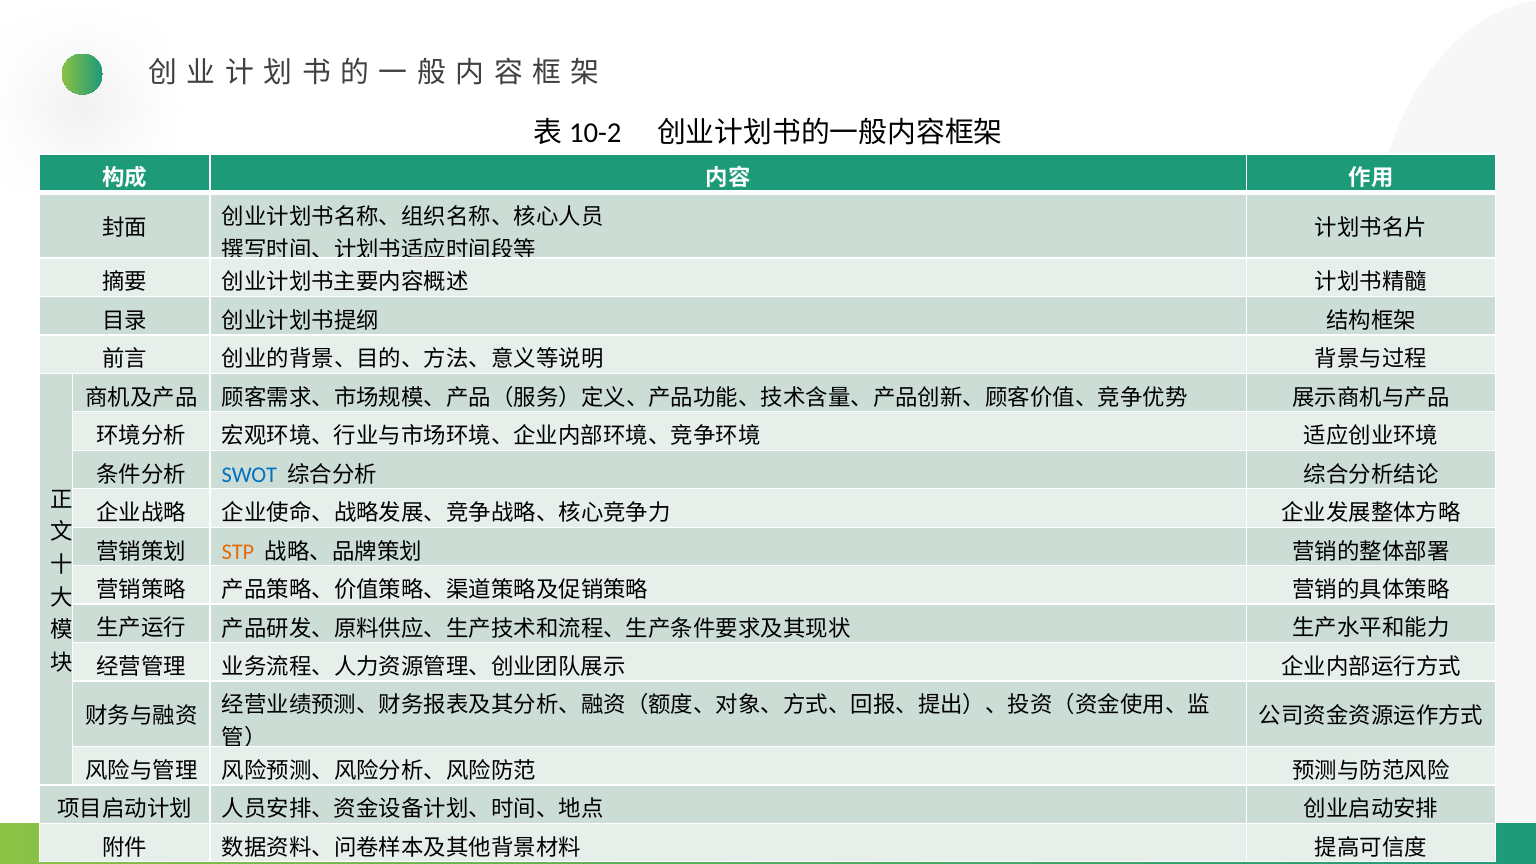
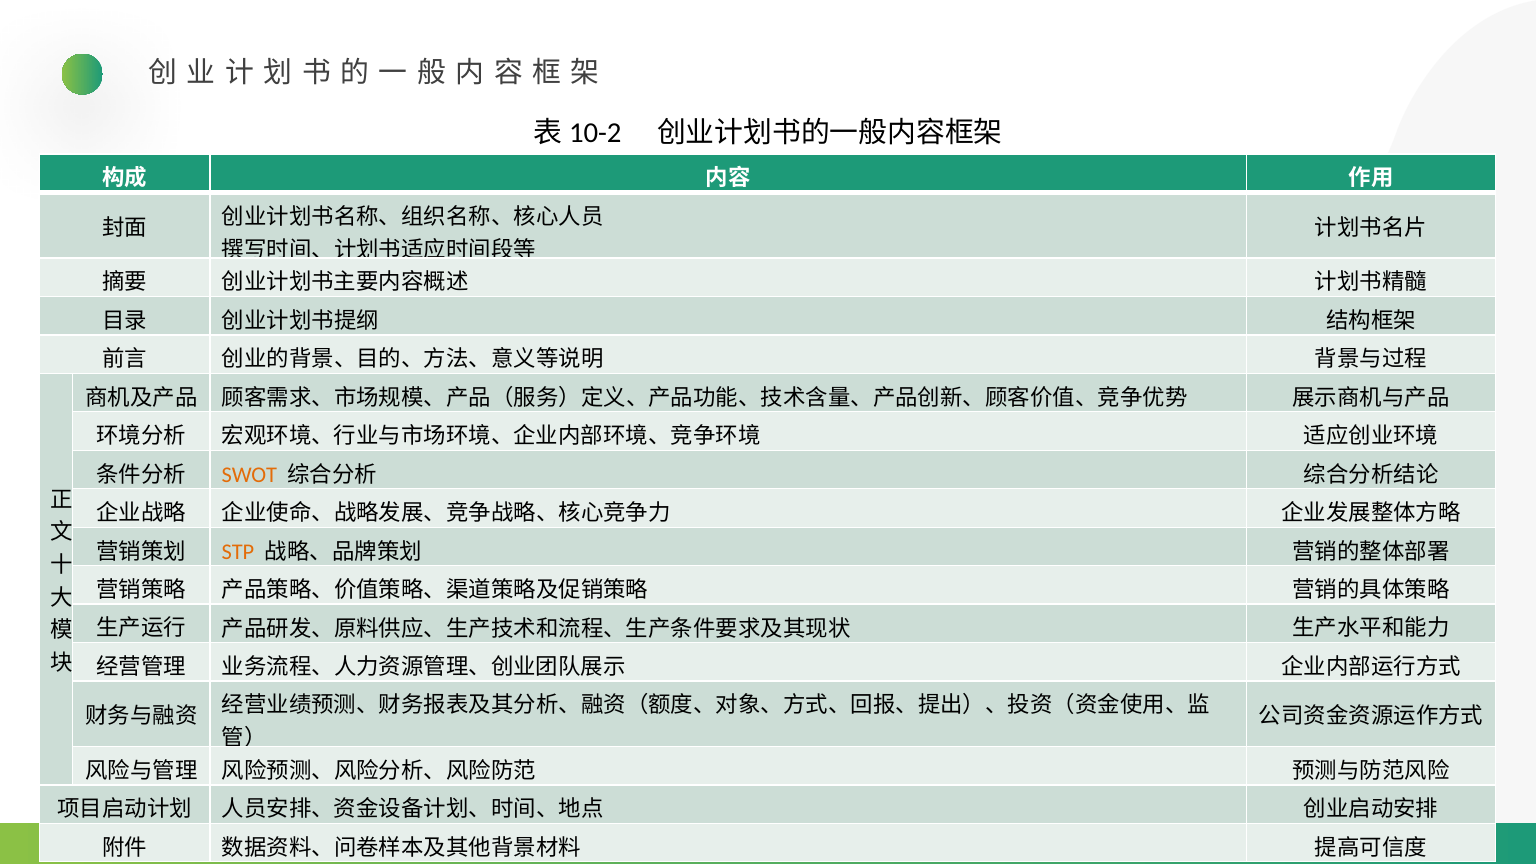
SWOT colour: blue -> orange
